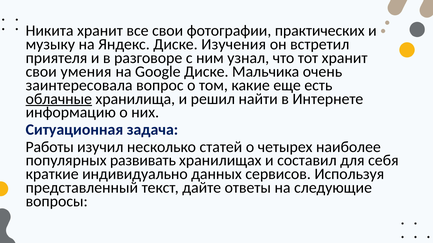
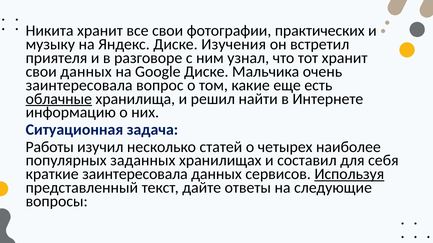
свои умения: умения -> данных
развивать: развивать -> заданных
краткие индивидуально: индивидуально -> заинтересовала
Используя underline: none -> present
